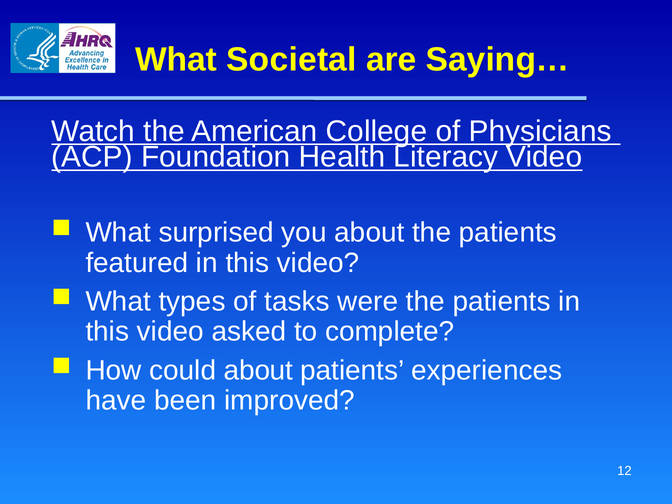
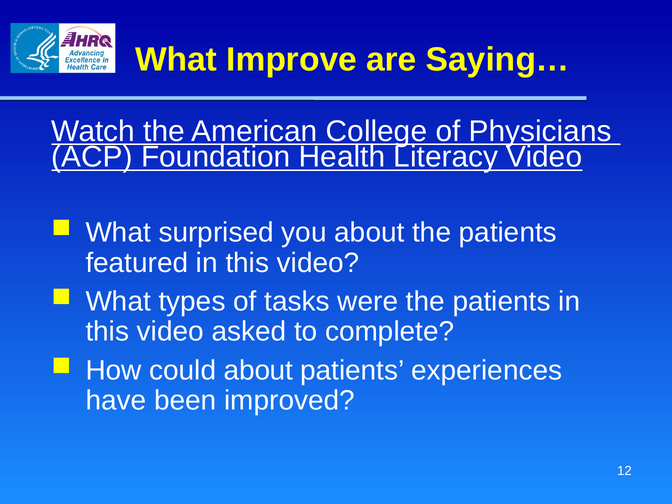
Societal: Societal -> Improve
